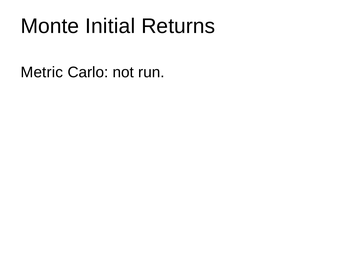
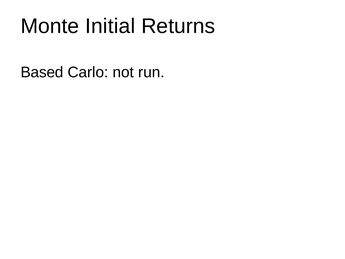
Metric: Metric -> Based
